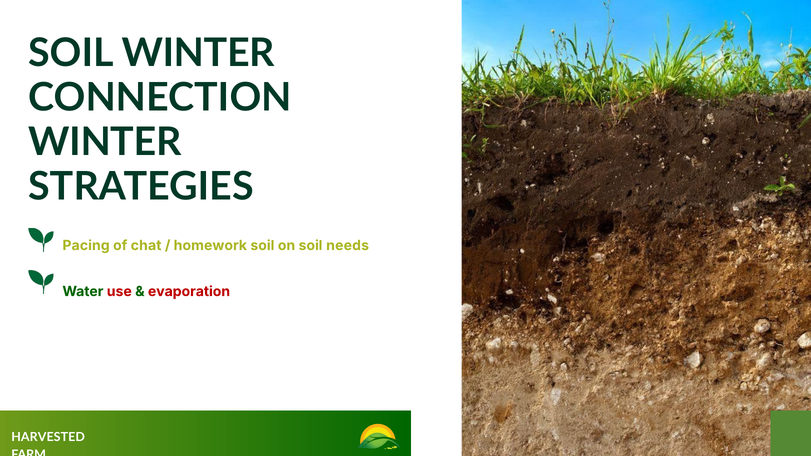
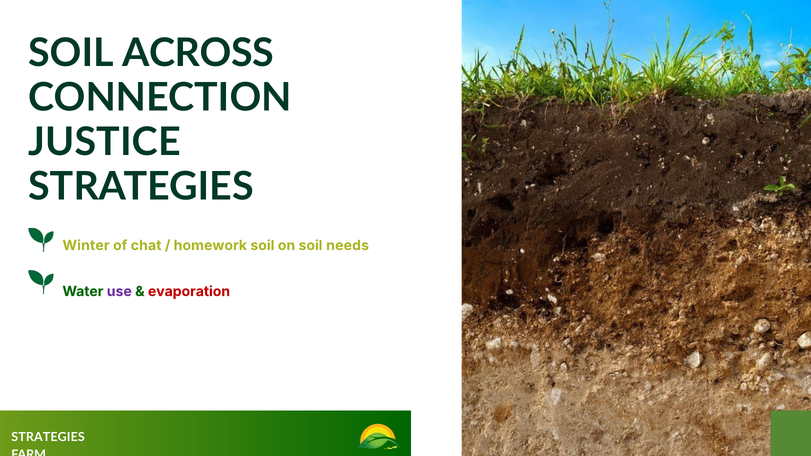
SOIL WINTER: WINTER -> ACROSS
WINTER at (105, 142): WINTER -> JUSTICE
Pacing: Pacing -> Winter
use colour: red -> purple
HARVESTED at (48, 437): HARVESTED -> STRATEGIES
